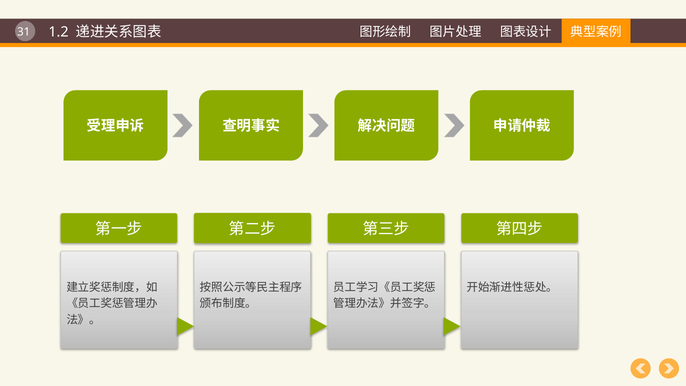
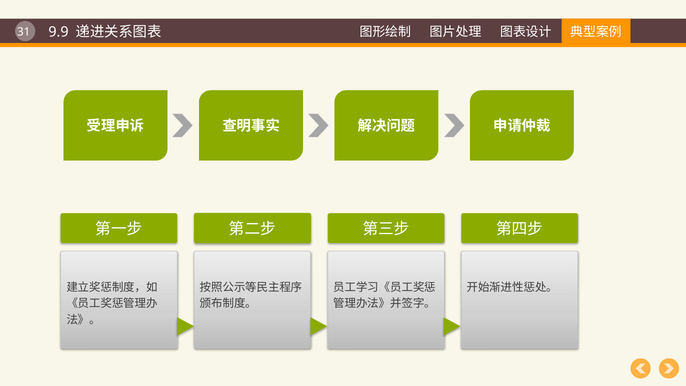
1.2: 1.2 -> 9.9
